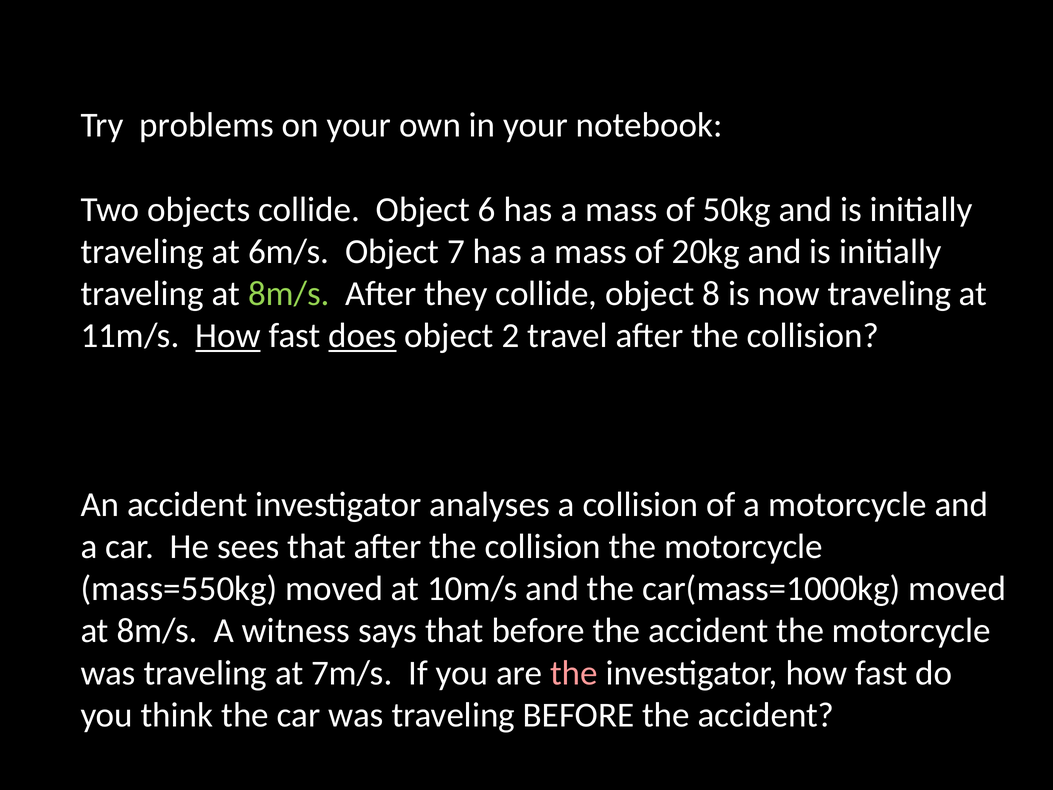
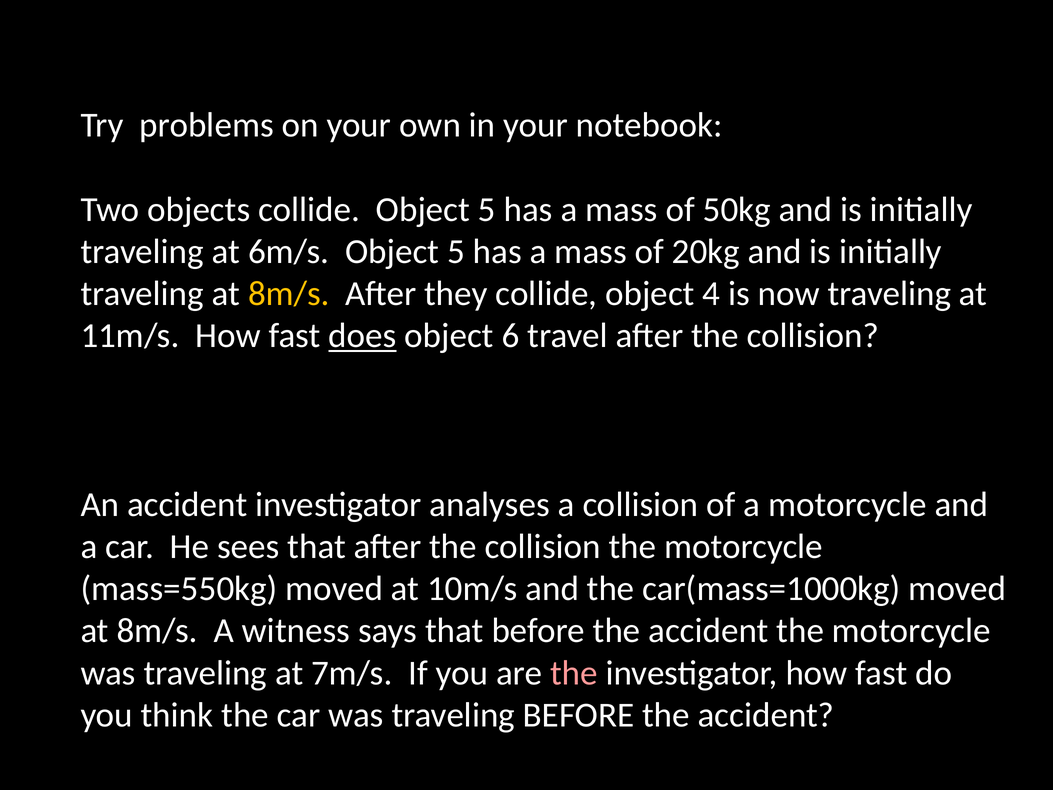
collide Object 6: 6 -> 5
6m/s Object 7: 7 -> 5
8m/s at (289, 294) colour: light green -> yellow
8: 8 -> 4
How at (228, 336) underline: present -> none
2: 2 -> 6
